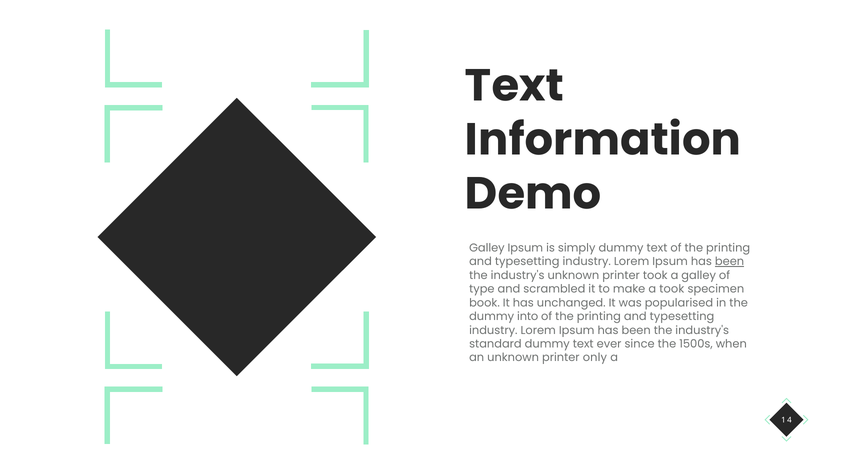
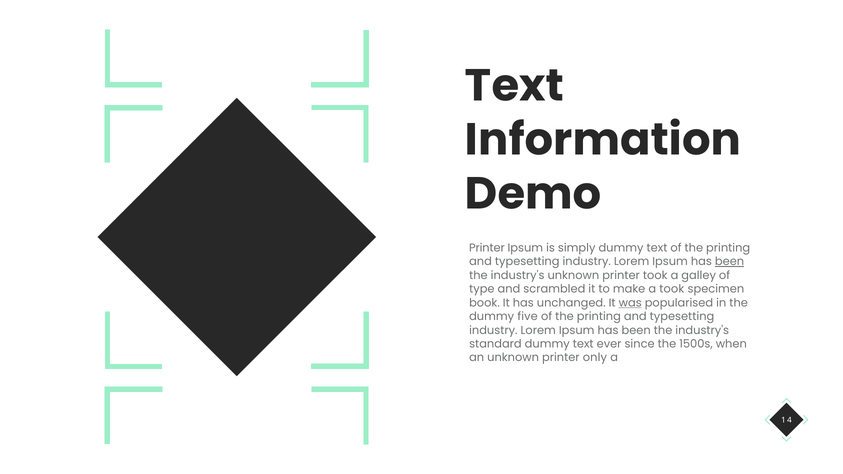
Galley at (487, 248): Galley -> Printer
was underline: none -> present
into: into -> five
